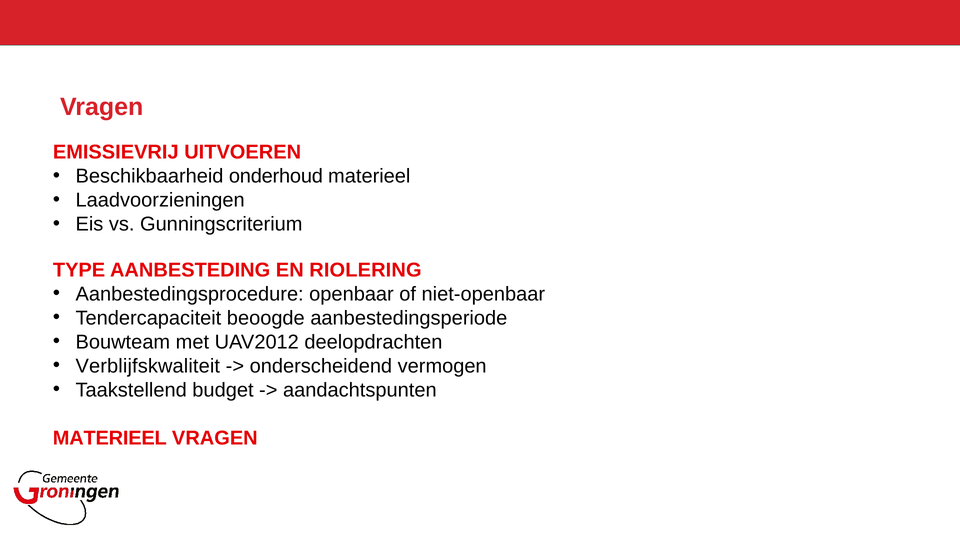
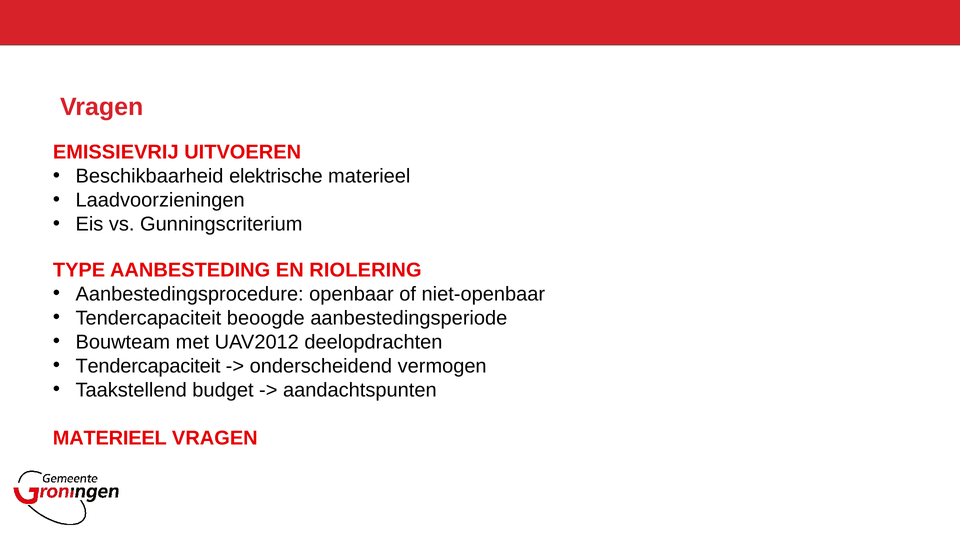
onderhoud: onderhoud -> elektrische
Verblijfskwaliteit at (148, 366): Verblijfskwaliteit -> Tendercapaciteit
